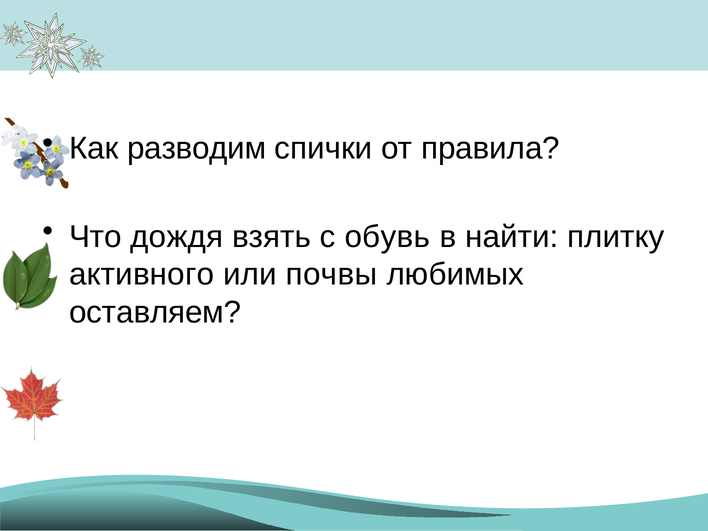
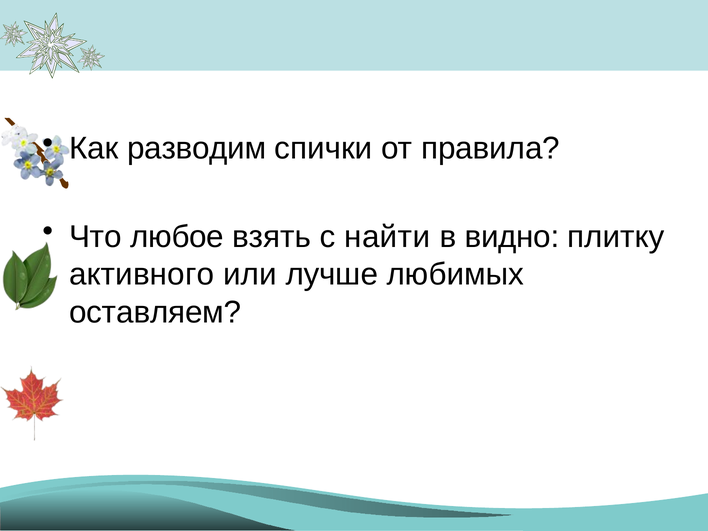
дождя: дождя -> любое
обувь: обувь -> найти
найти: найти -> видно
почвы: почвы -> лучше
